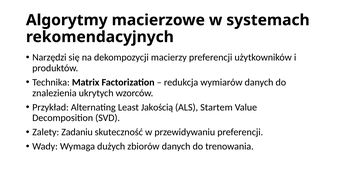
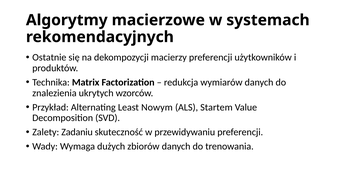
Narzędzi: Narzędzi -> Ostatnie
Jakością: Jakością -> Nowym
